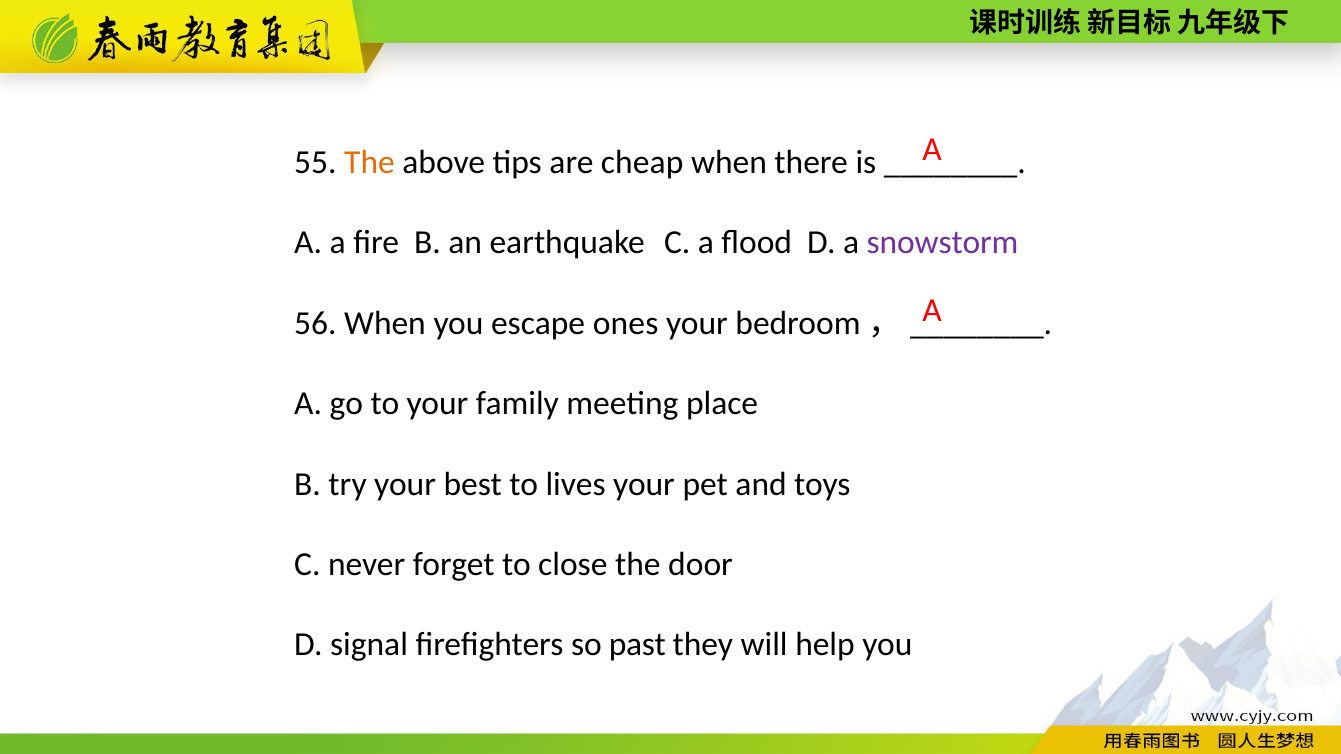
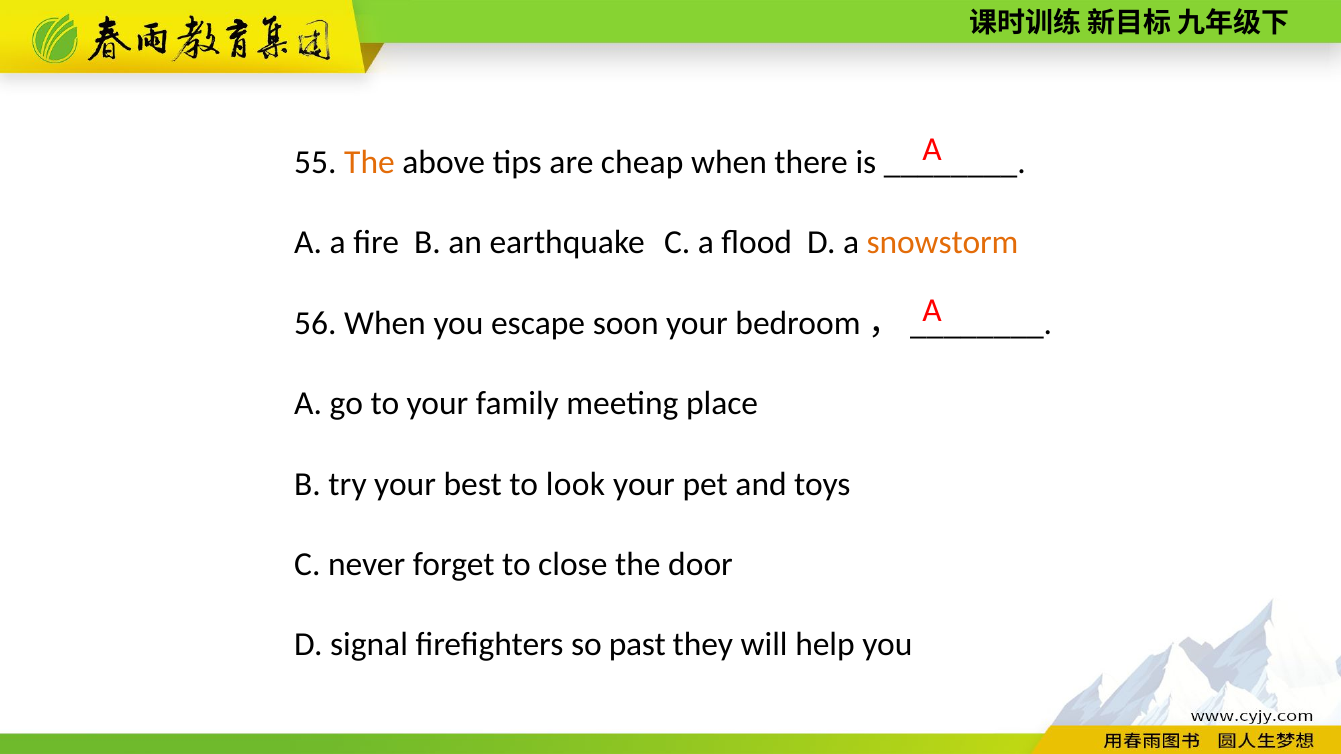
snowstorm colour: purple -> orange
ones: ones -> soon
lives: lives -> look
